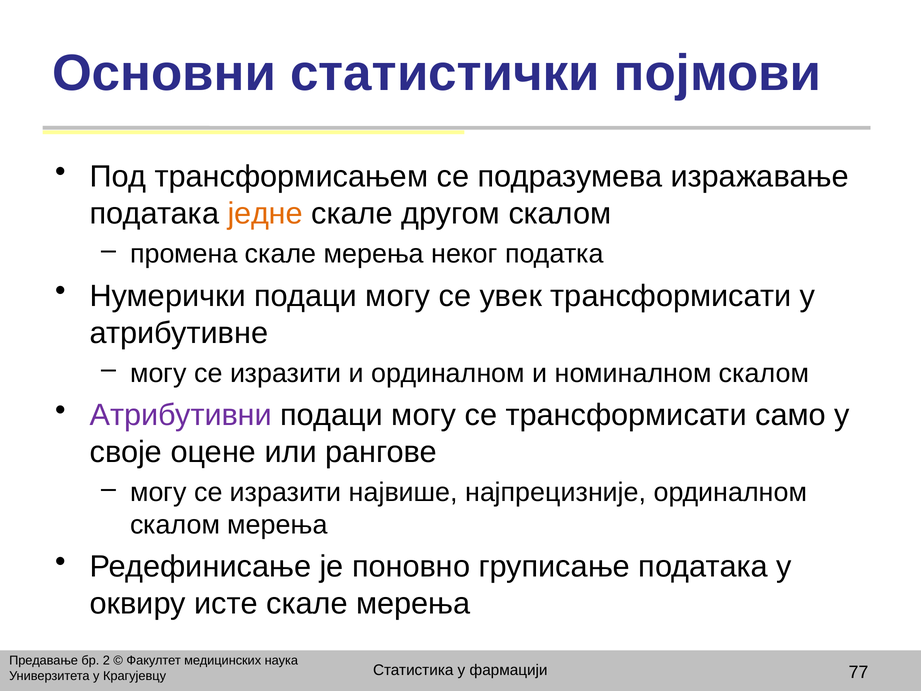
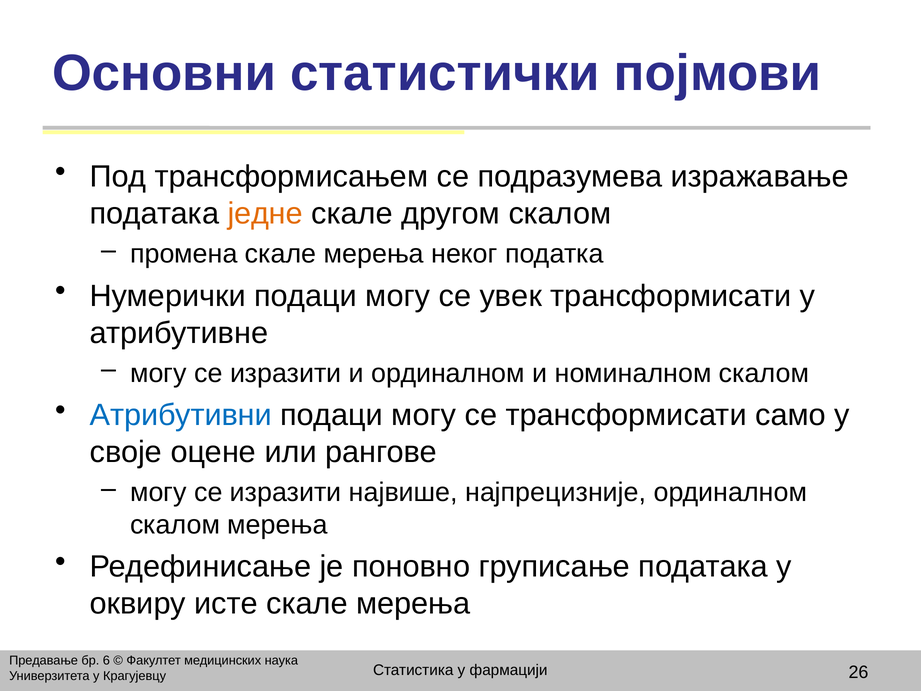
Атрибутивни colour: purple -> blue
2: 2 -> 6
77: 77 -> 26
